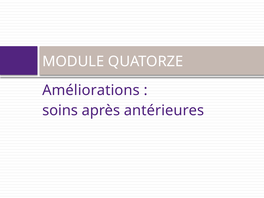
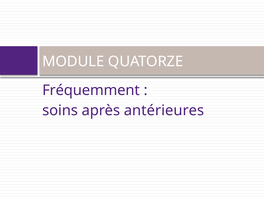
Améliorations: Améliorations -> Fréquemment
